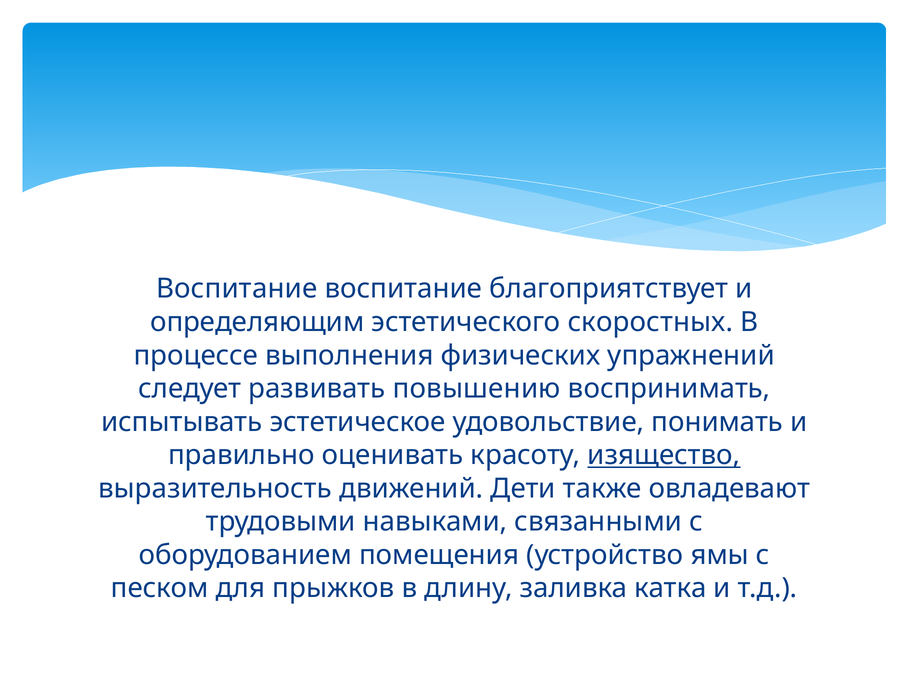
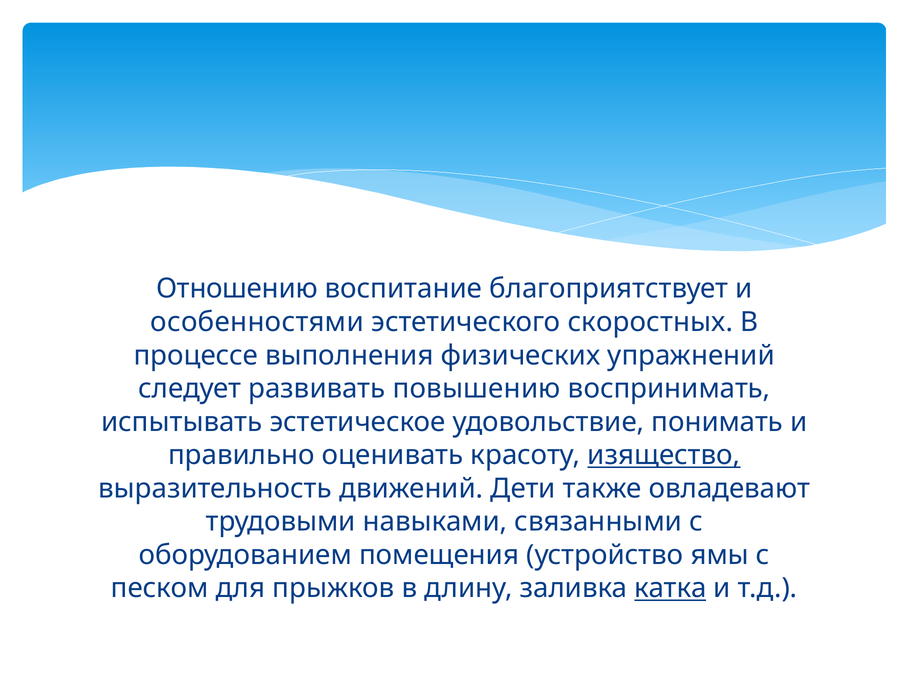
Воспитание at (237, 289): Воспитание -> Отношению
определяющим: определяющим -> особенностями
катка underline: none -> present
